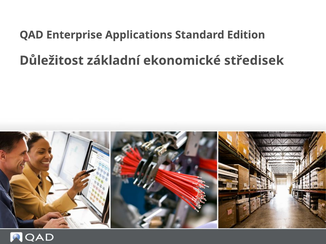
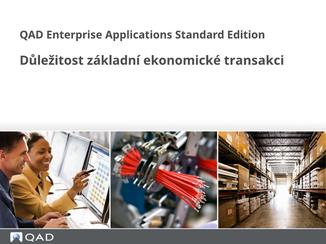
středisek: středisek -> transakci
